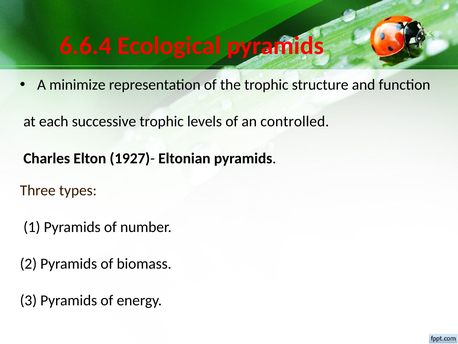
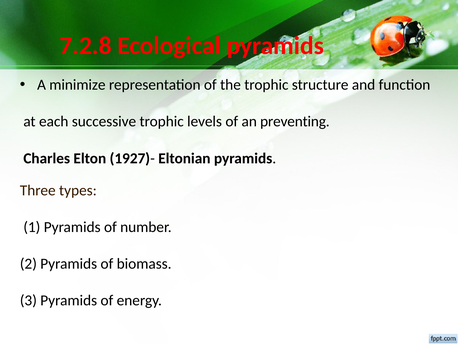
6.6.4: 6.6.4 -> 7.2.8
controlled: controlled -> preventing
